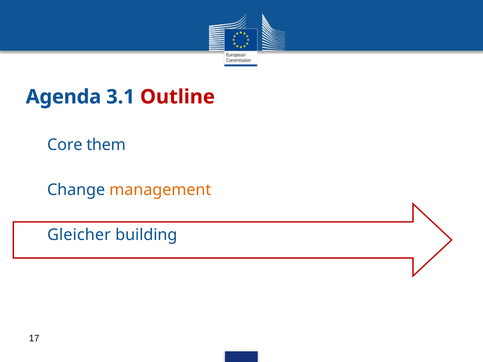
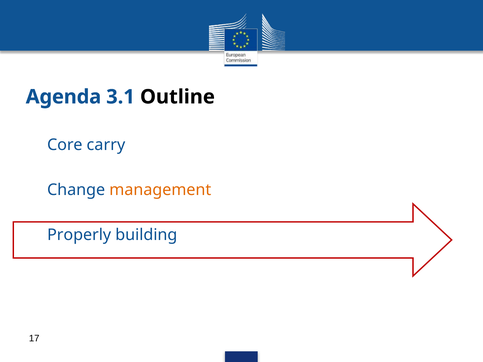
Outline colour: red -> black
them: them -> carry
Gleicher: Gleicher -> Properly
